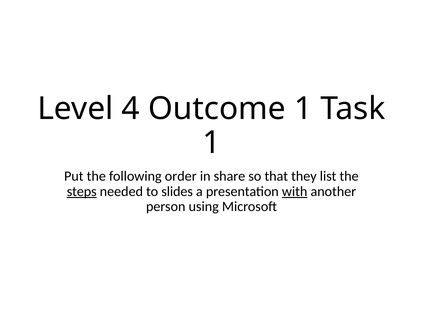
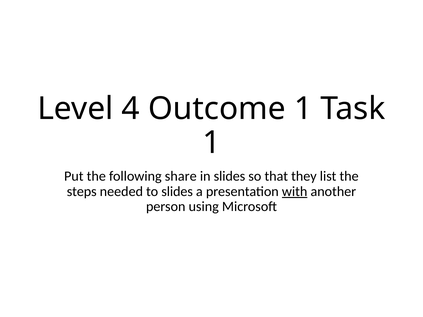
order: order -> share
in share: share -> slides
steps underline: present -> none
